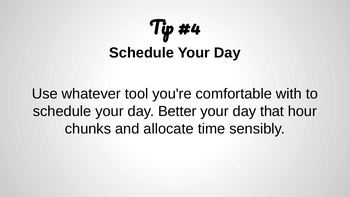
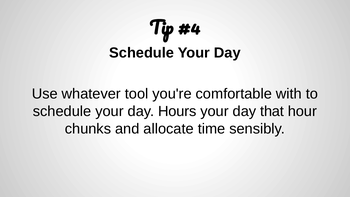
Better: Better -> Hours
